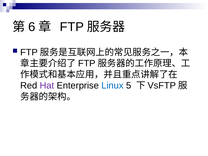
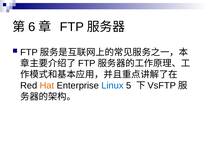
Hat colour: purple -> orange
